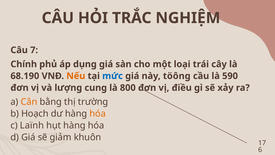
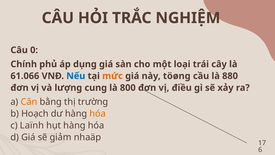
7: 7 -> 0
68.190: 68.190 -> 61.066
Nếu colour: orange -> blue
mức colour: blue -> orange
töông: töông -> töøng
590: 590 -> 880
khuôn: khuôn -> nhaäp
